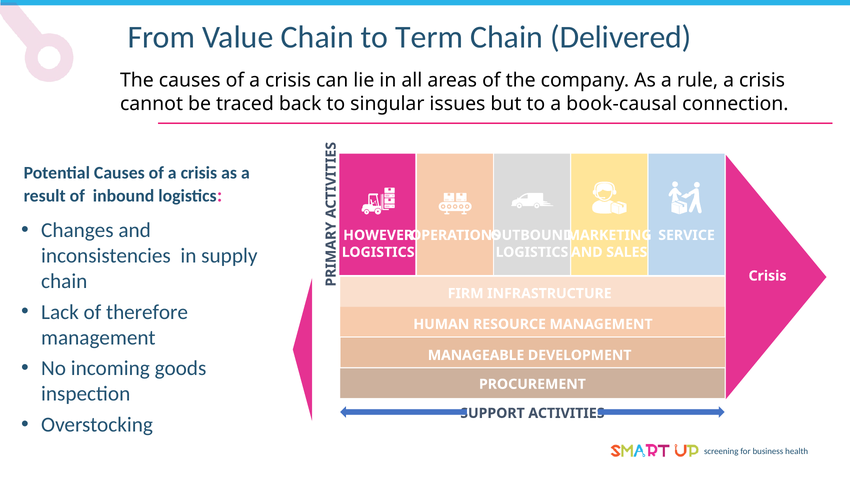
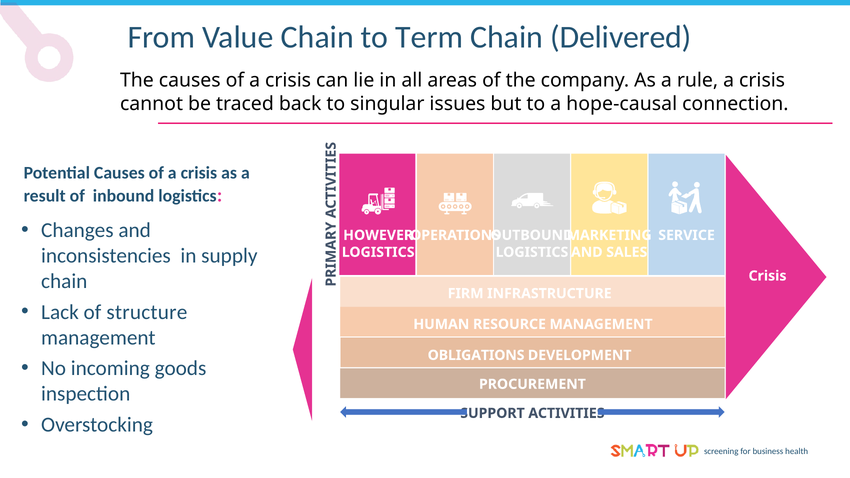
book-causal: book-causal -> hope-causal
therefore: therefore -> structure
MANAGEABLE: MANAGEABLE -> OBLIGATIONS
